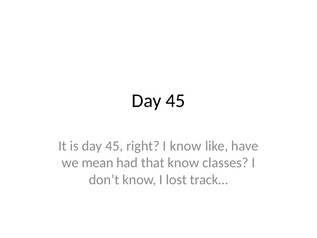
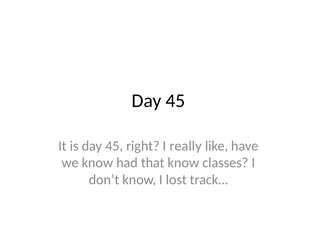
I know: know -> really
we mean: mean -> know
